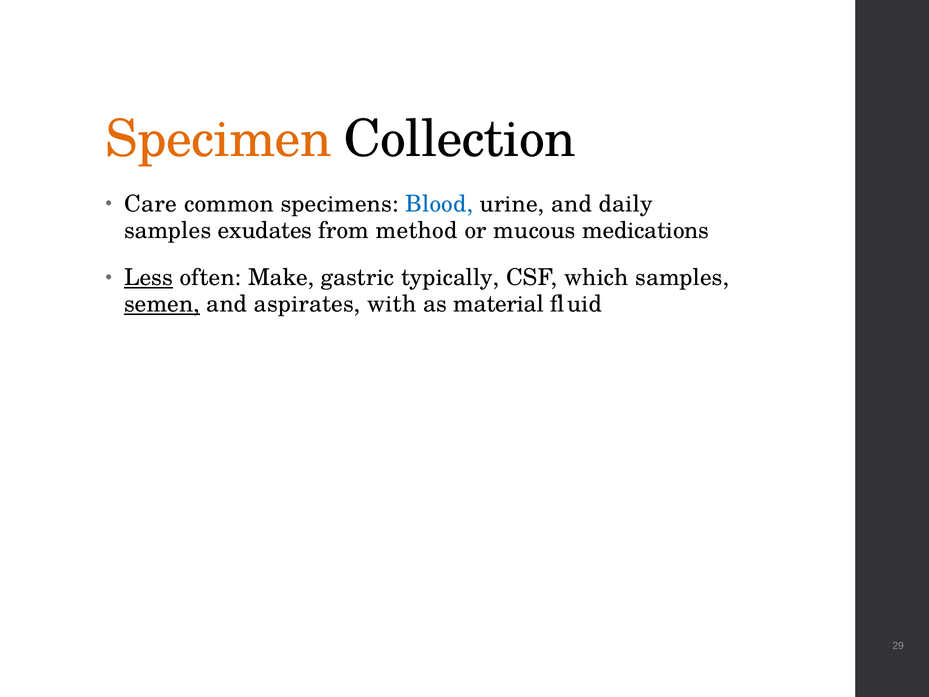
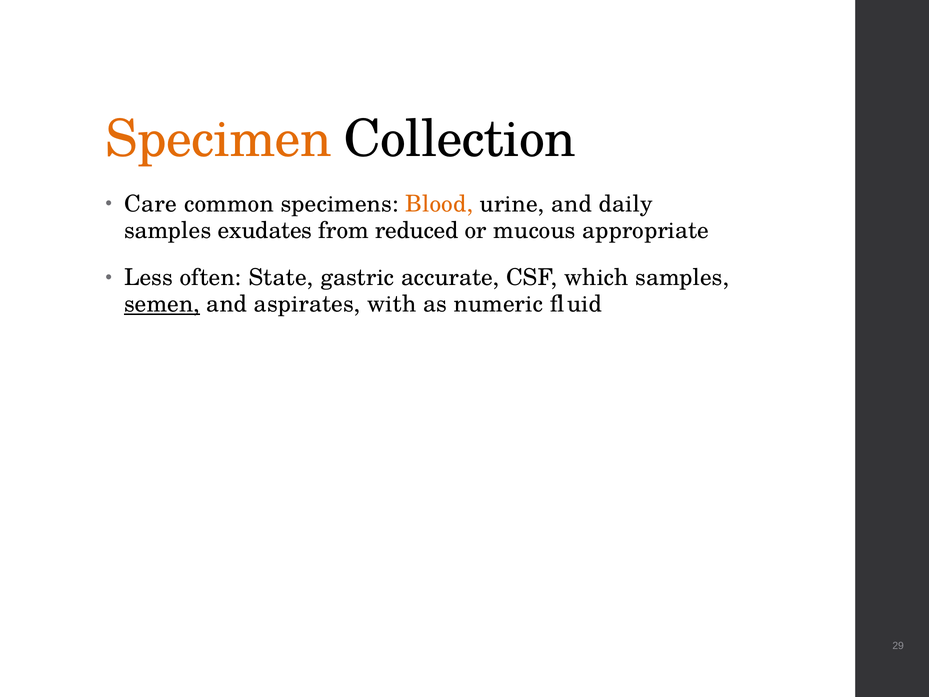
Blood colour: blue -> orange
method: method -> reduced
medications: medications -> appropriate
Less underline: present -> none
Make: Make -> State
typically: typically -> accurate
material: material -> numeric
